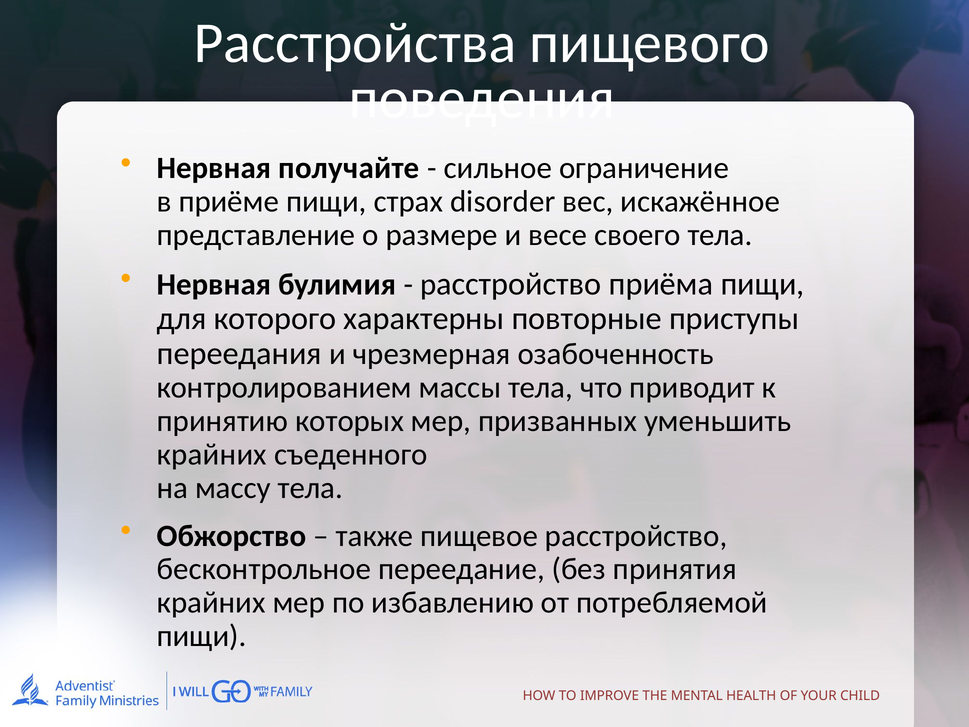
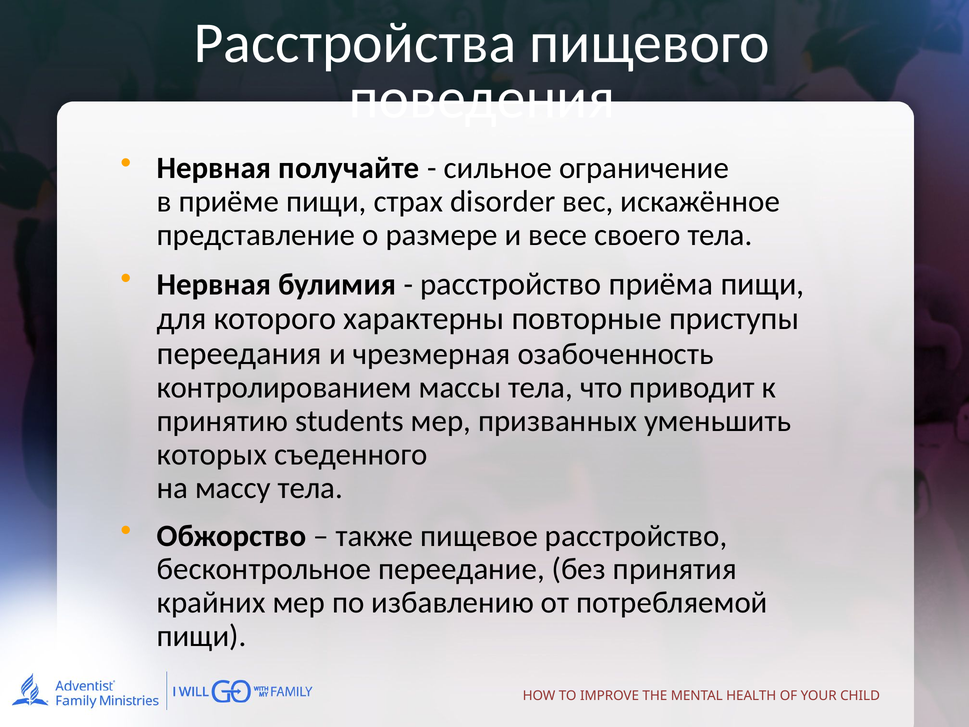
которых: которых -> students
крайних at (212, 454): крайних -> которых
